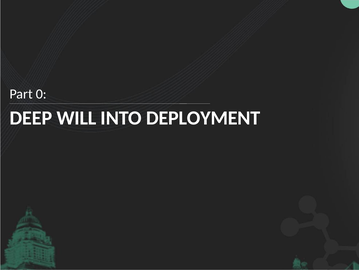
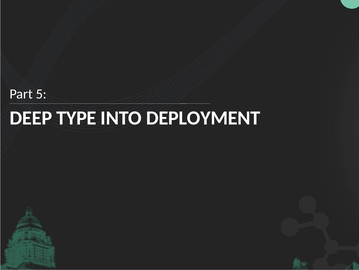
0: 0 -> 5
WILL: WILL -> TYPE
